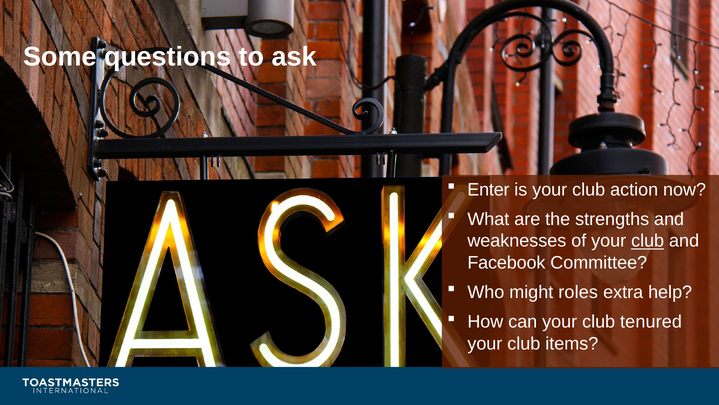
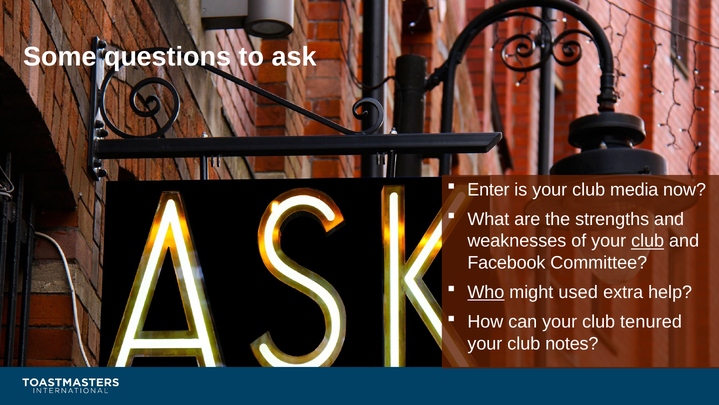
action: action -> media
Who underline: none -> present
roles: roles -> used
items: items -> notes
